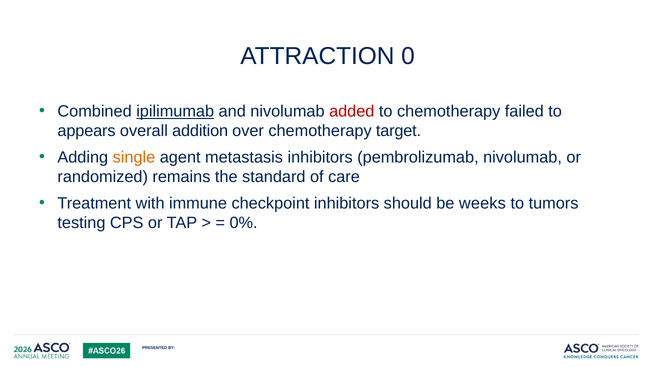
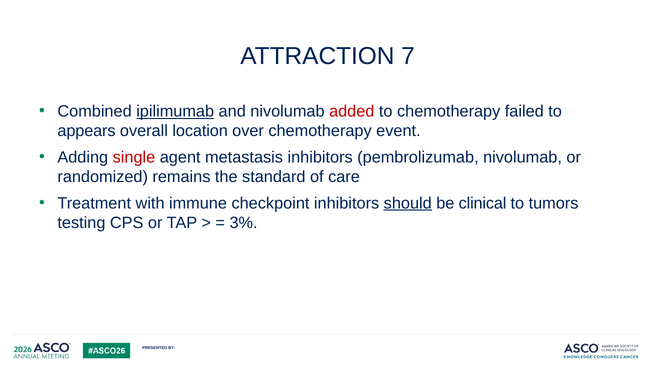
0: 0 -> 7
addition: addition -> location
target: target -> event
single colour: orange -> red
should underline: none -> present
weeks: weeks -> clinical
0%: 0% -> 3%
